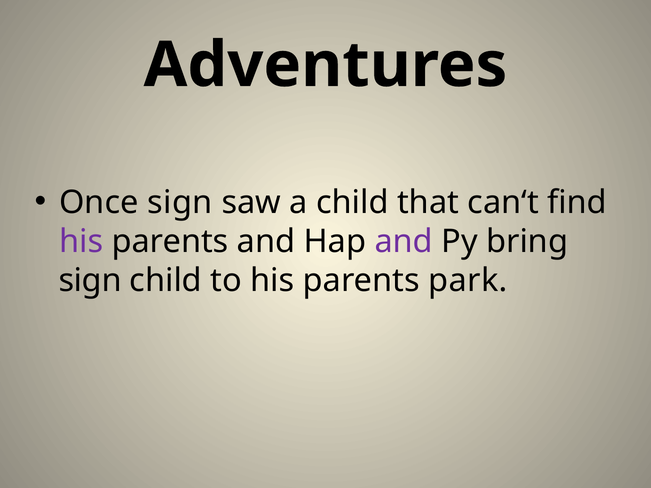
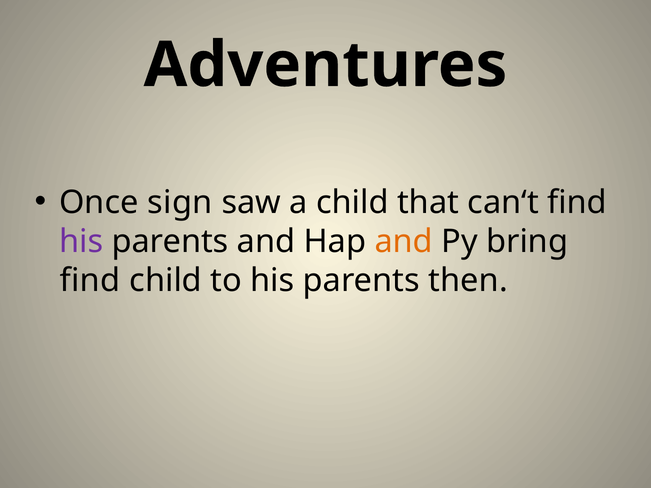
and at (404, 242) colour: purple -> orange
sign at (90, 281): sign -> find
park: park -> then
